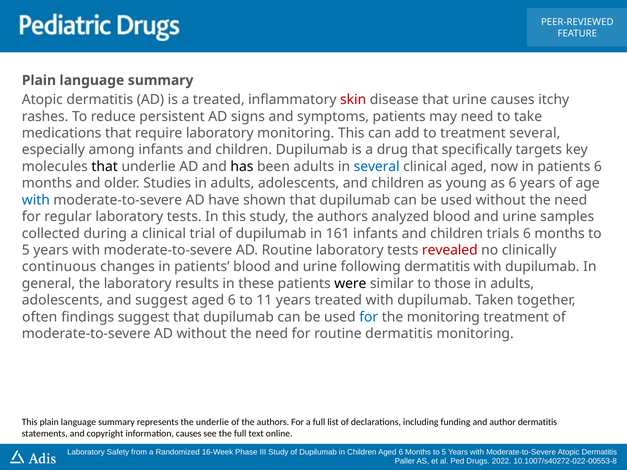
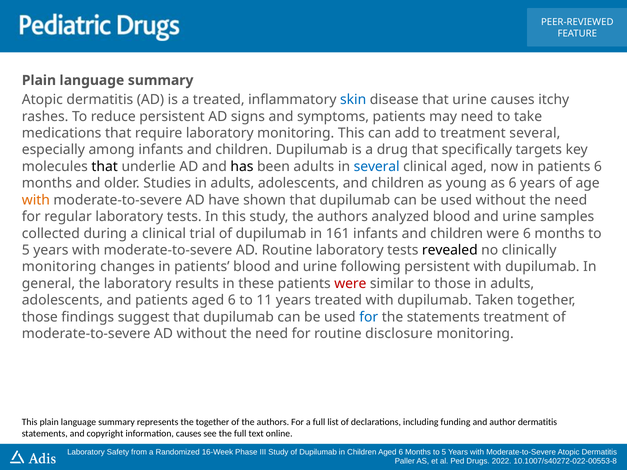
skin colour: red -> blue
with at (36, 200) colour: blue -> orange
children trials: trials -> were
revealed colour: red -> black
continuous at (59, 267): continuous -> monitoring
following dermatitis: dermatitis -> persistent
were at (350, 284) colour: black -> red
and suggest: suggest -> patients
often at (40, 317): often -> those
the monitoring: monitoring -> statements
routine dermatitis: dermatitis -> disclosure
the underlie: underlie -> together
